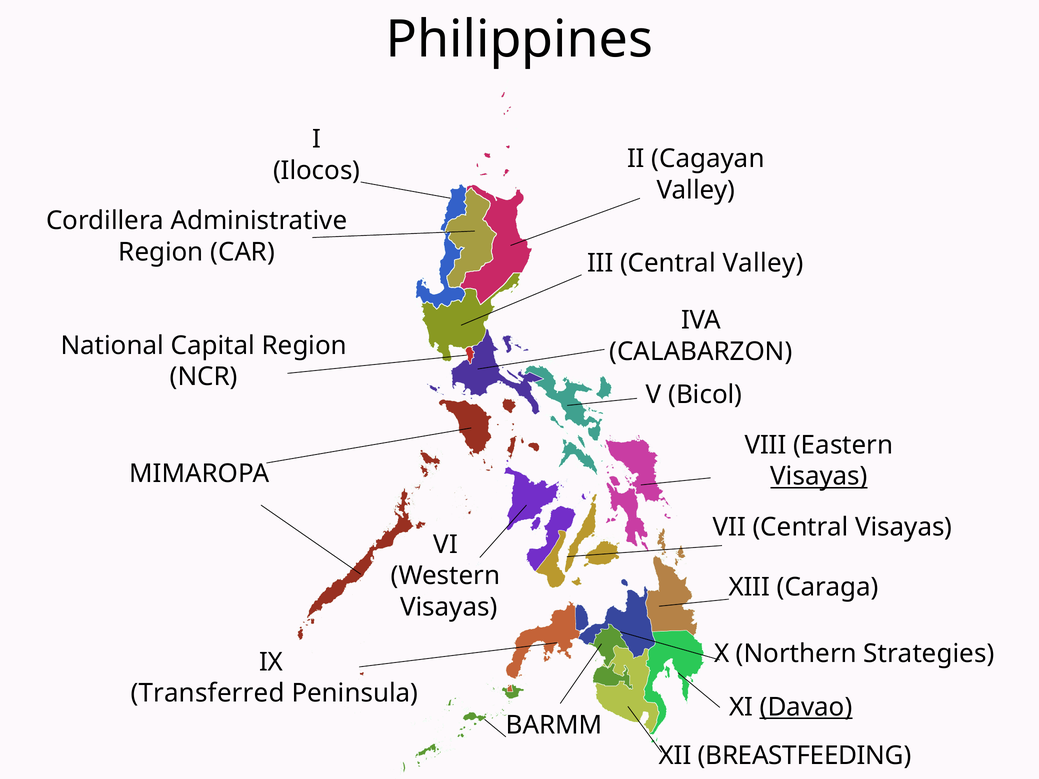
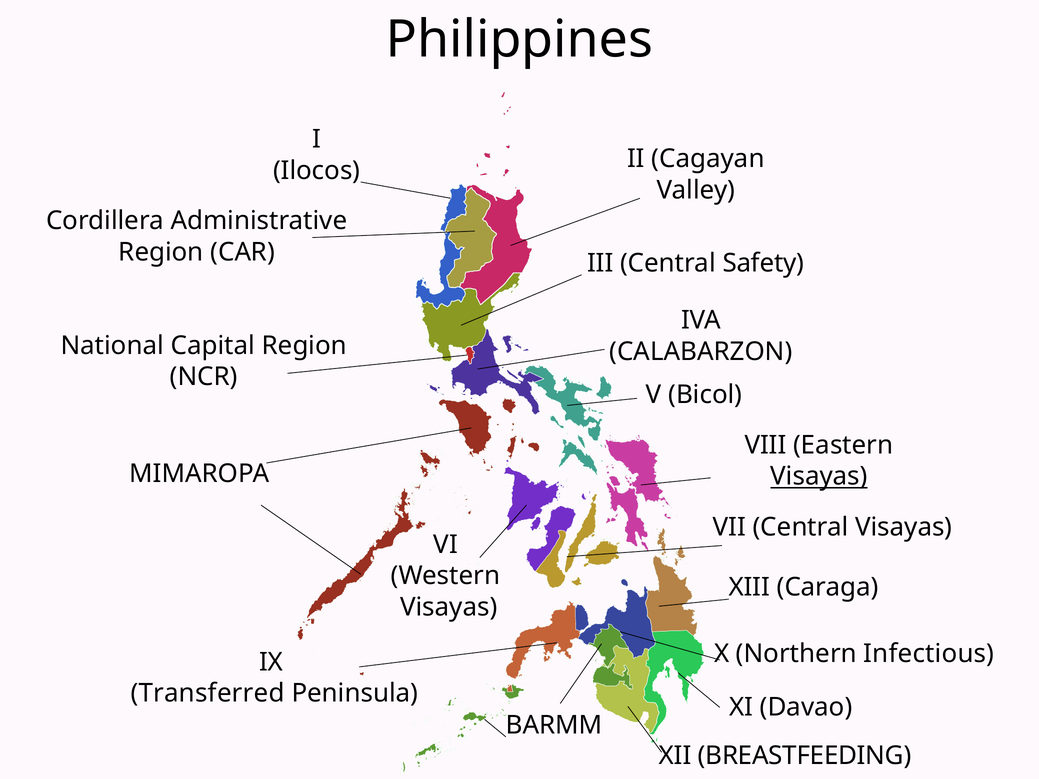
Central Valley: Valley -> Safety
Strategies: Strategies -> Infectious
Davao underline: present -> none
